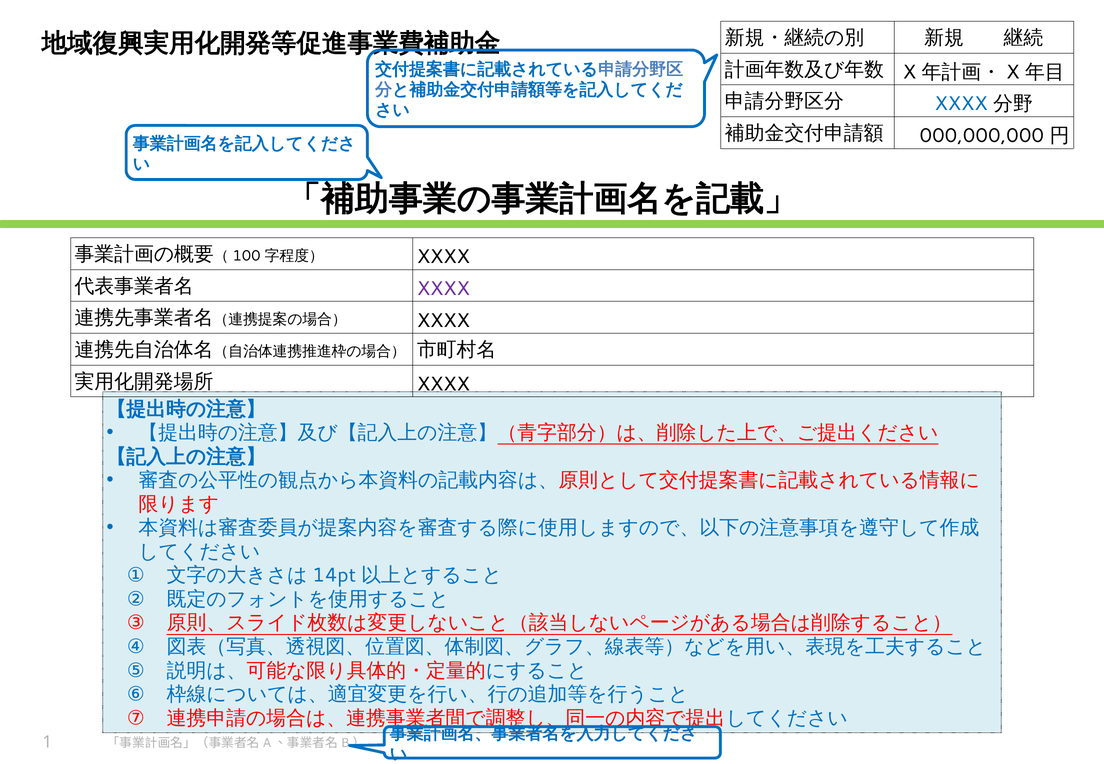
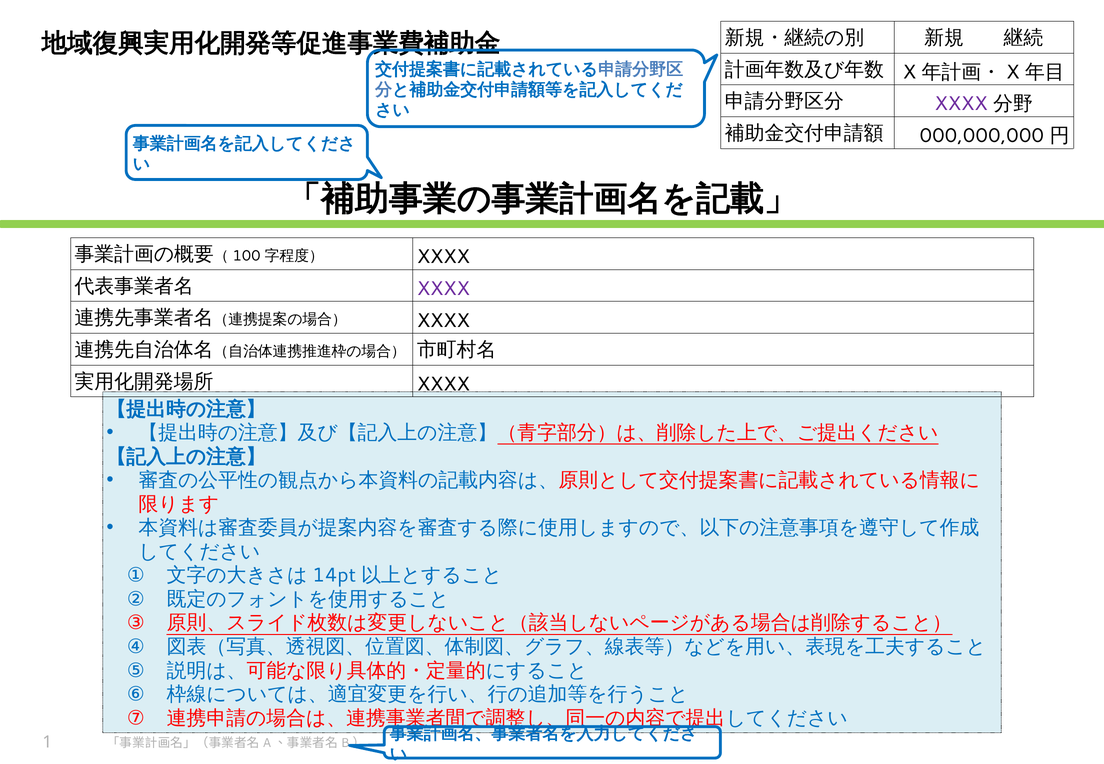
XXXX at (961, 104) colour: blue -> purple
